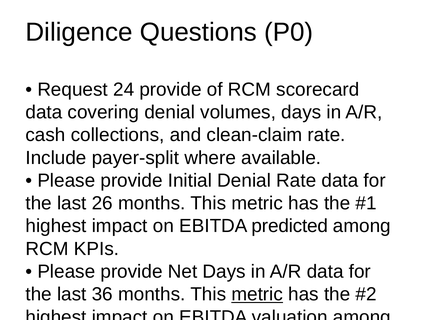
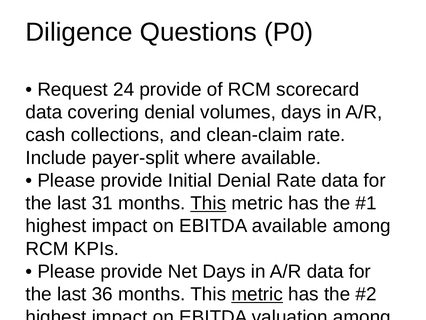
26: 26 -> 31
This at (208, 203) underline: none -> present
EBITDA predicted: predicted -> available
